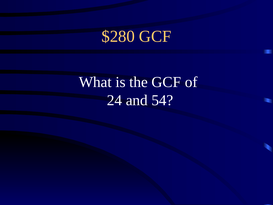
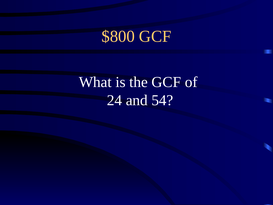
$280: $280 -> $800
